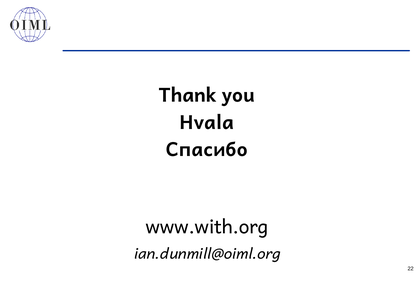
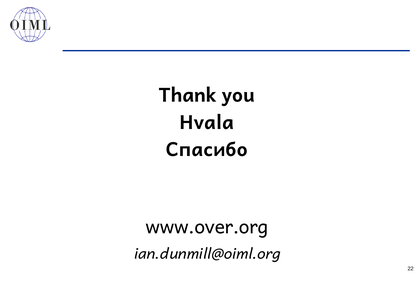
www.with.org: www.with.org -> www.over.org
